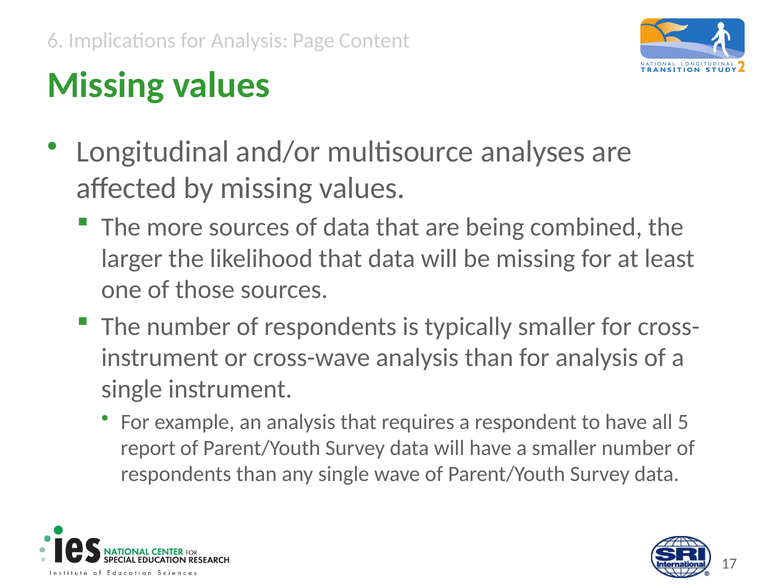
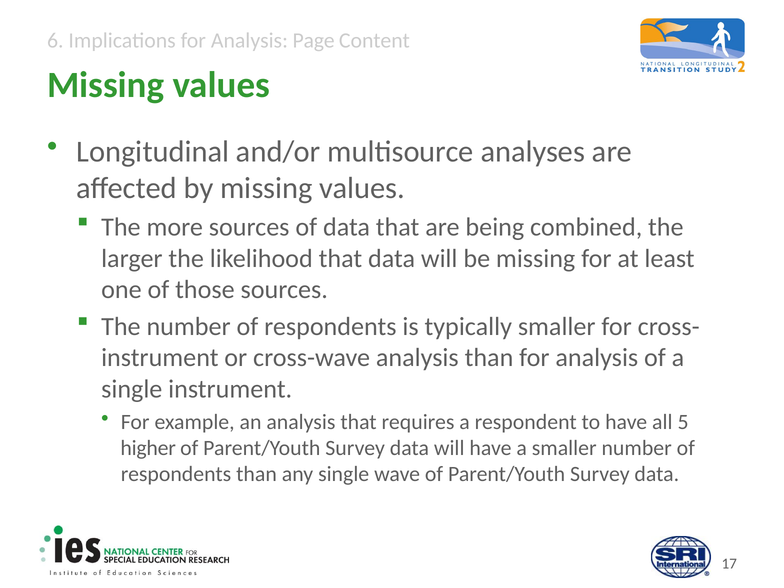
report: report -> higher
